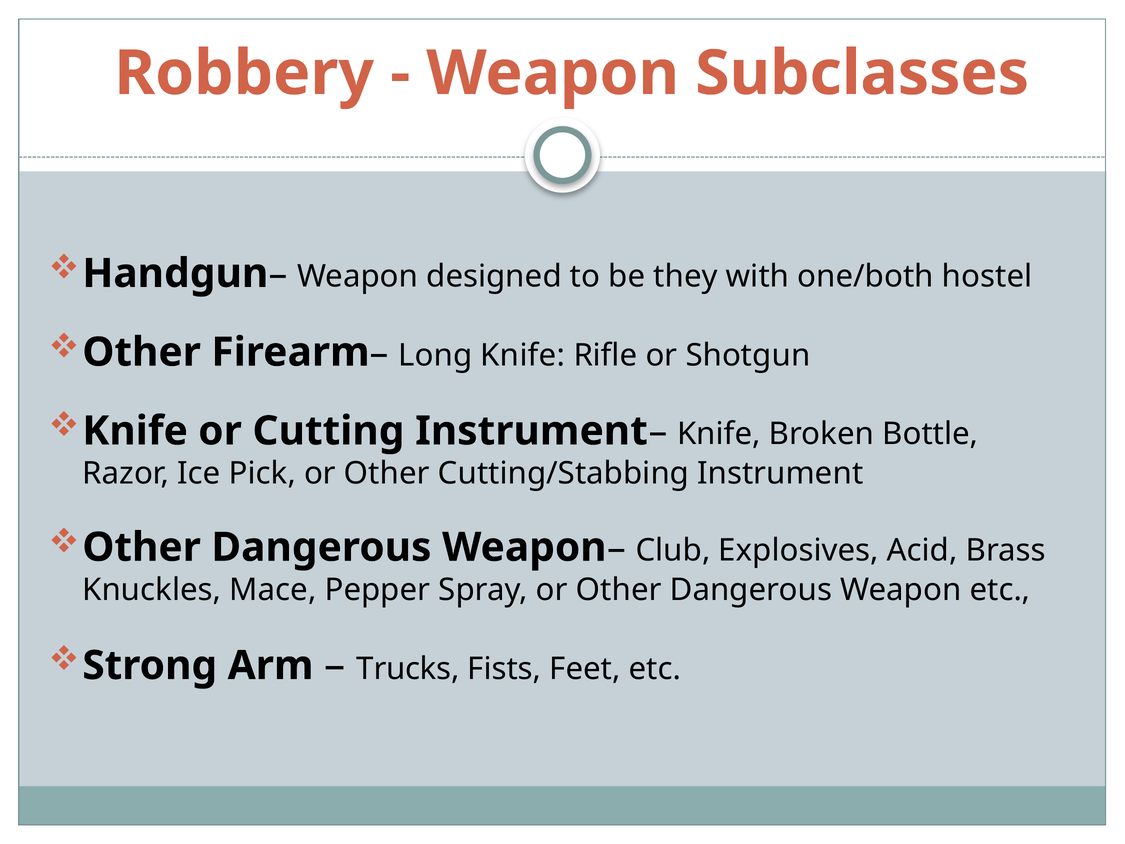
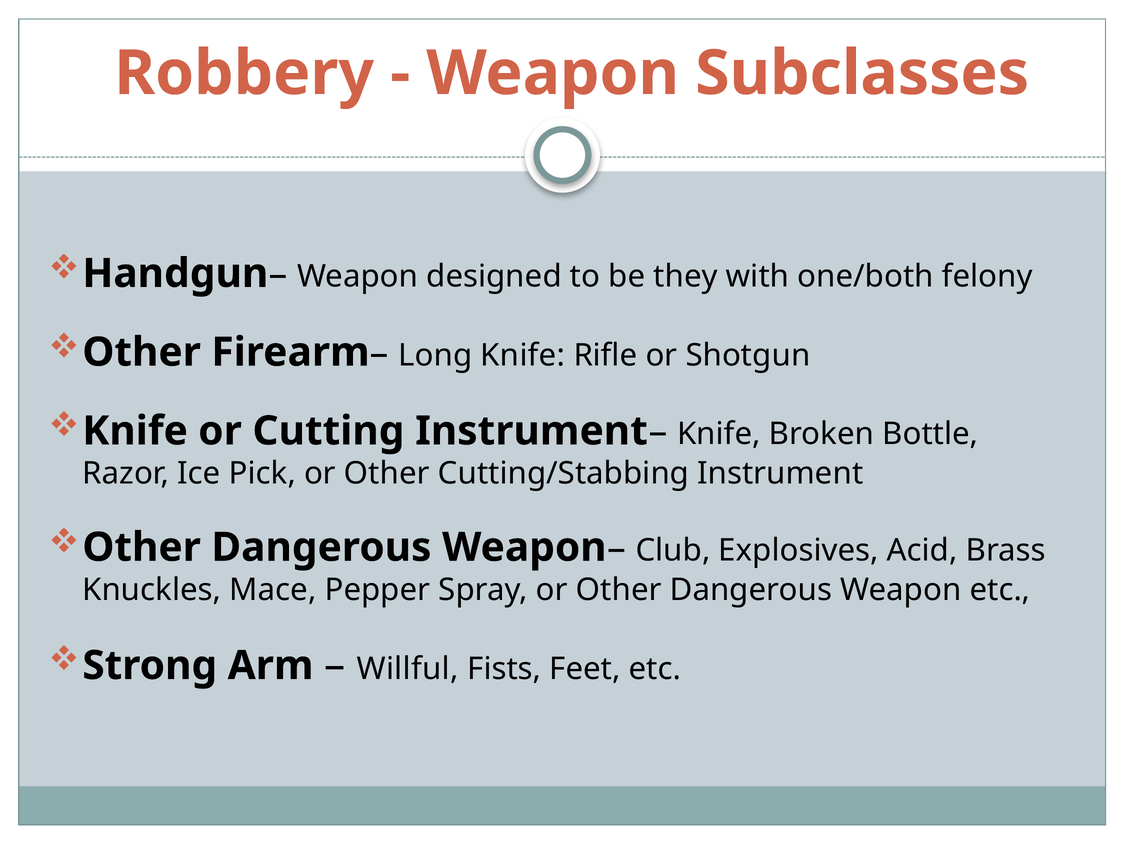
hostel: hostel -> felony
Trucks: Trucks -> Willful
